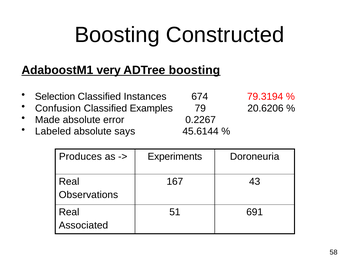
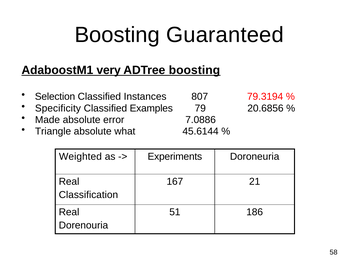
Constructed: Constructed -> Guaranteed
674: 674 -> 807
Confusion: Confusion -> Specificity
20.6206: 20.6206 -> 20.6856
0.2267: 0.2267 -> 7.0886
Labeled: Labeled -> Triangle
says: says -> what
Produces: Produces -> Weighted
43: 43 -> 21
Observations: Observations -> Classification
691: 691 -> 186
Associated: Associated -> Dorenouria
